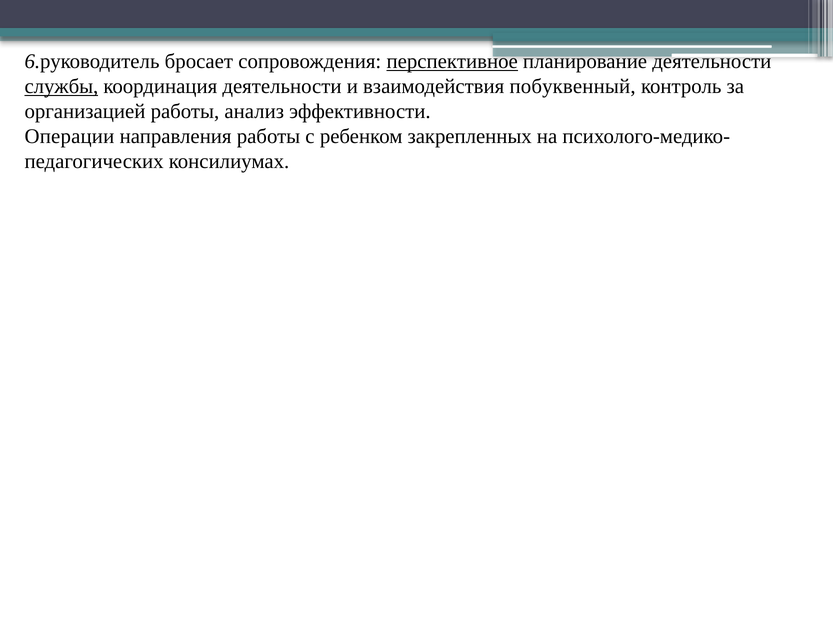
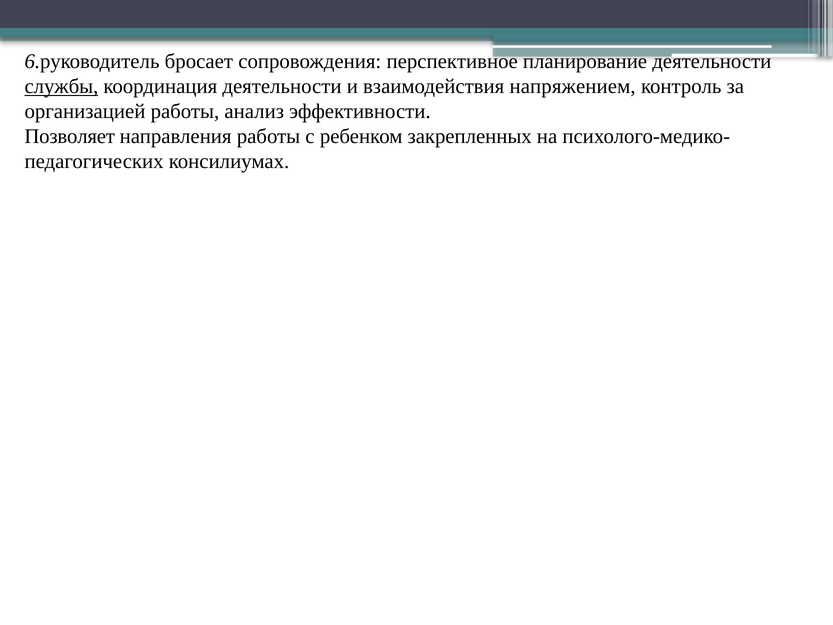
перспективное underline: present -> none
побуквенный: побуквенный -> напряжением
Операции: Операции -> Позволяет
